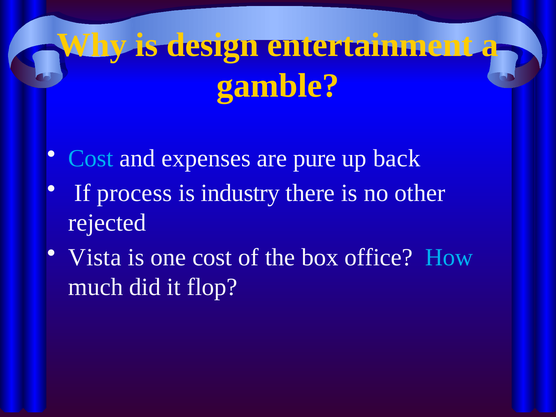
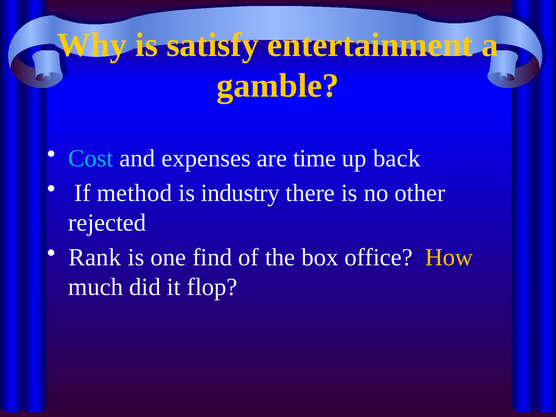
design: design -> satisfy
pure: pure -> time
process: process -> method
Vista: Vista -> Rank
one cost: cost -> find
How colour: light blue -> yellow
